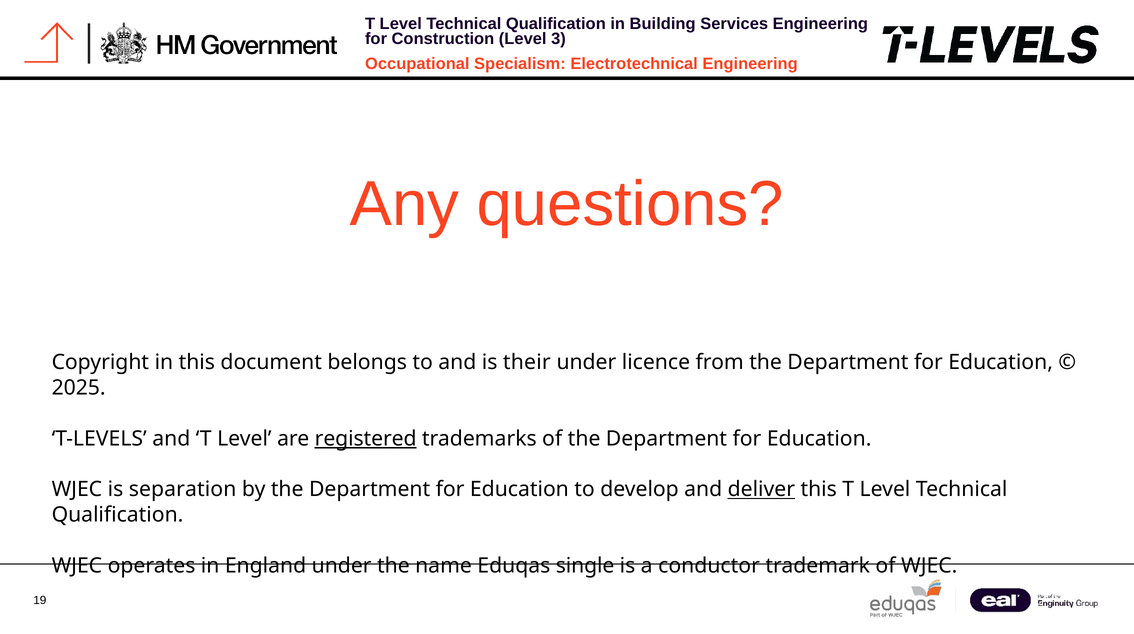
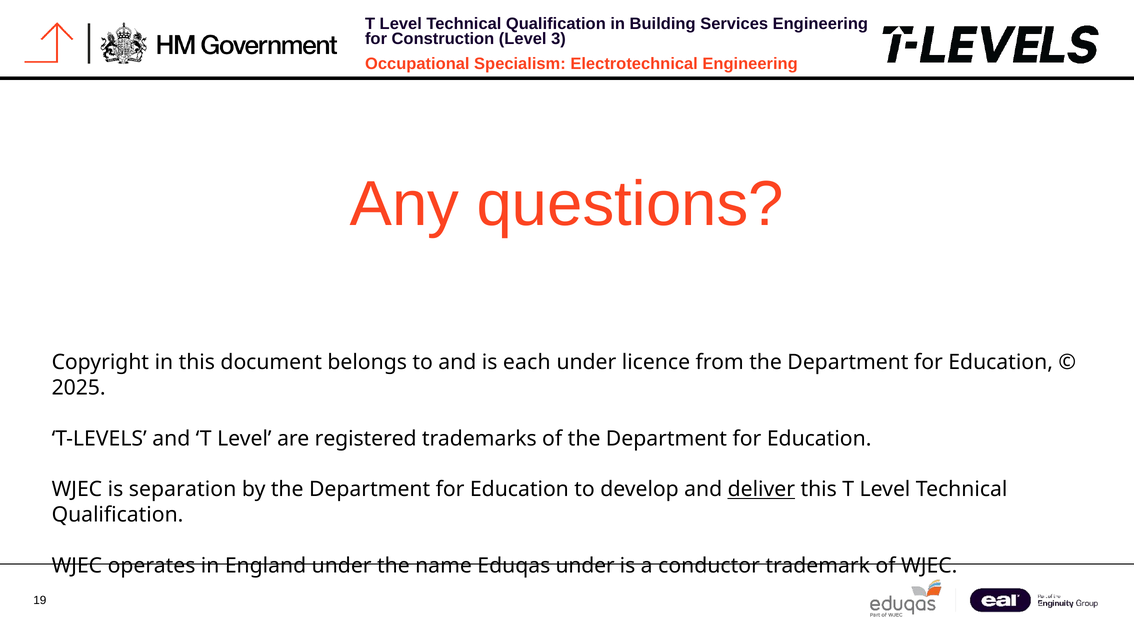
their: their -> each
registered underline: present -> none
Eduqas single: single -> under
